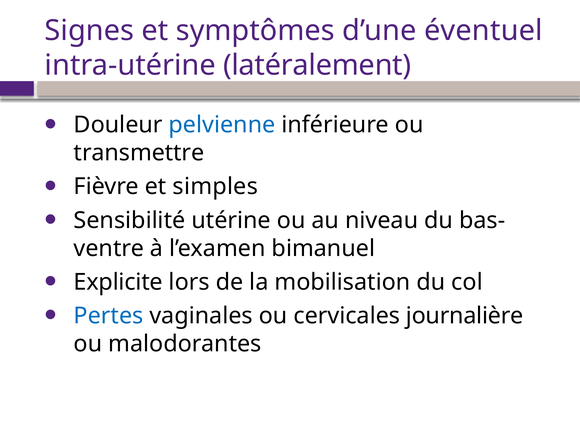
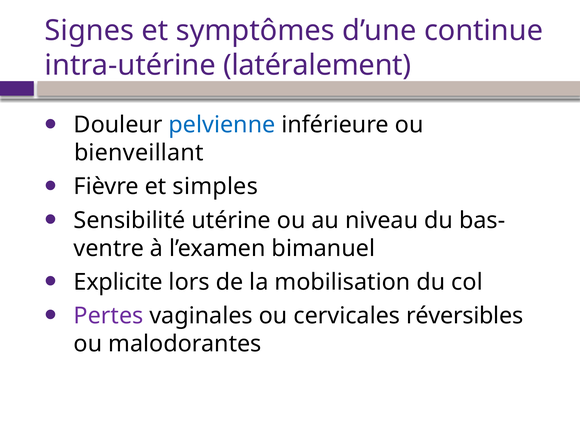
éventuel: éventuel -> continue
transmettre: transmettre -> bienveillant
Pertes colour: blue -> purple
journalière: journalière -> réversibles
